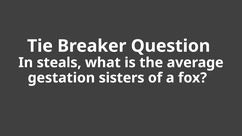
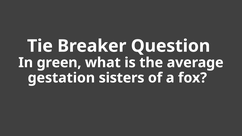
steals: steals -> green
